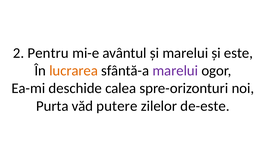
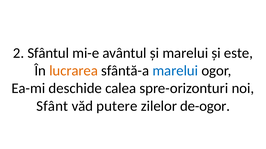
Pentru: Pentru -> Sfântul
marelui at (175, 71) colour: purple -> blue
Purta: Purta -> Sfânt
de-este: de-este -> de-ogor
